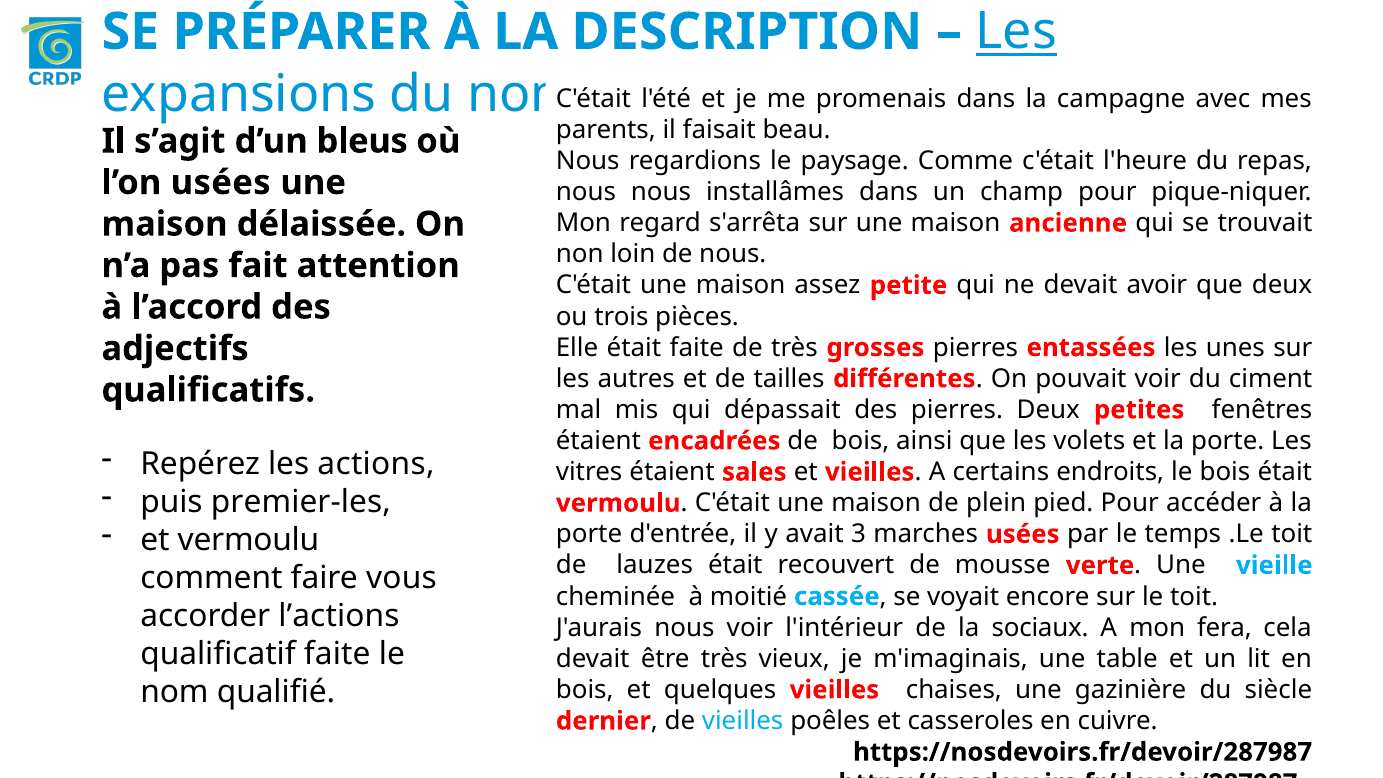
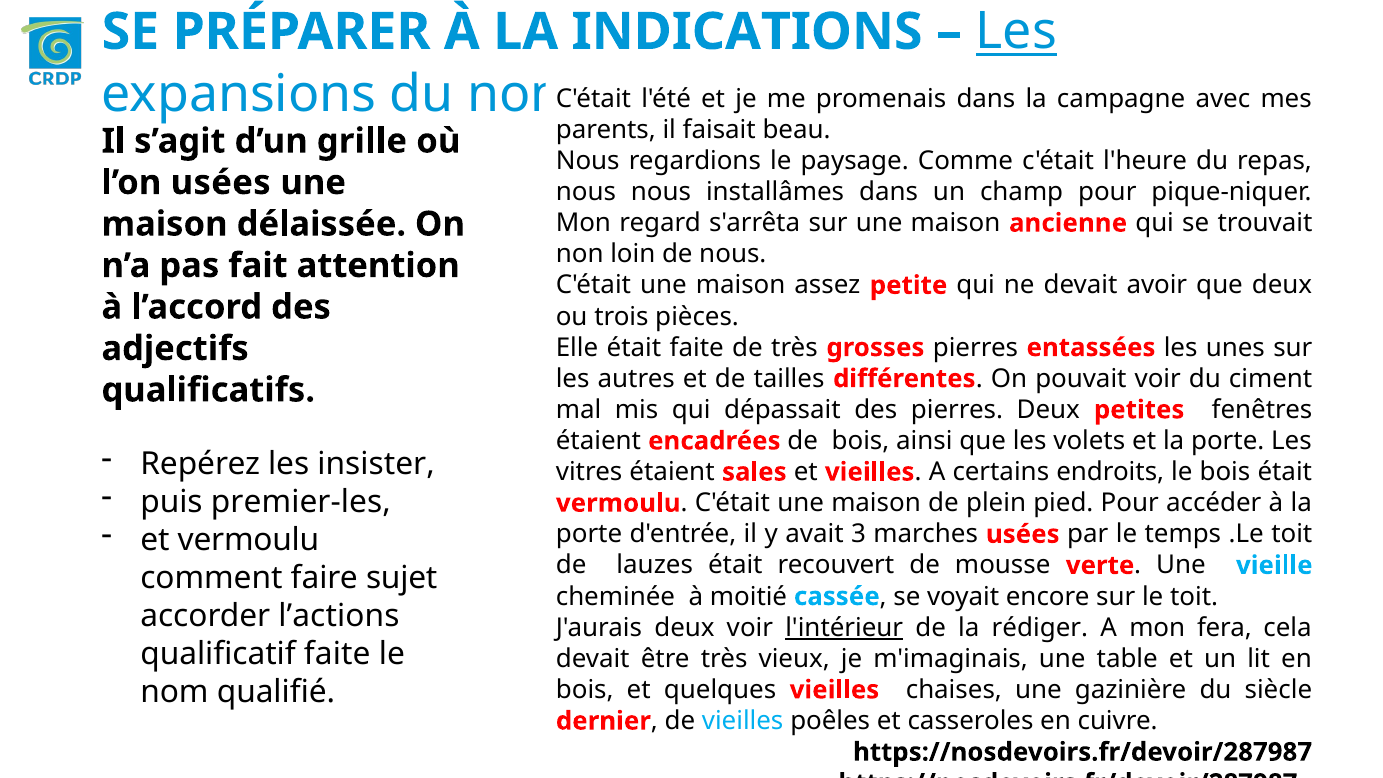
DESCRIPTION: DESCRIPTION -> INDICATIONS
bleus: bleus -> grille
actions: actions -> insister
vous: vous -> sujet
nous at (684, 628): nous -> deux
l'intérieur at (844, 628) underline: none -> present
sociaux: sociaux -> rédiger
